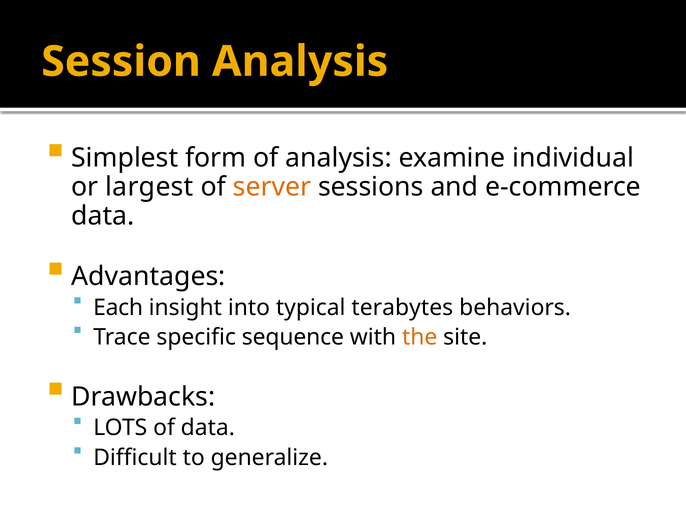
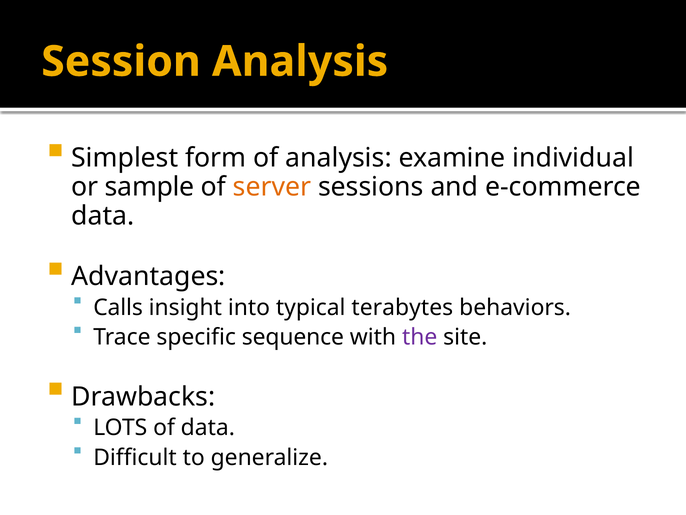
largest: largest -> sample
Each: Each -> Calls
the colour: orange -> purple
